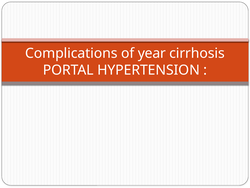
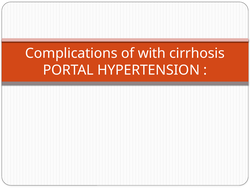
year: year -> with
